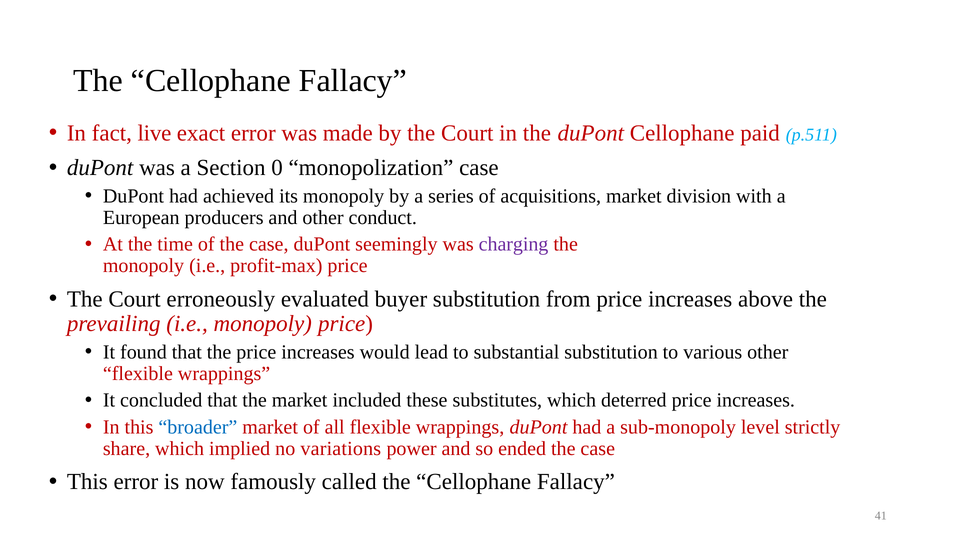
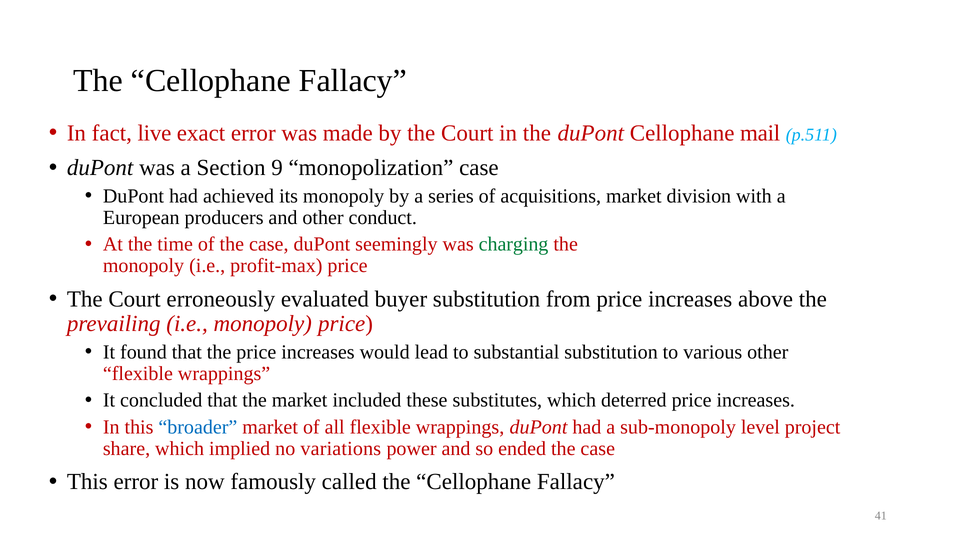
paid: paid -> mail
0: 0 -> 9
charging colour: purple -> green
strictly: strictly -> project
